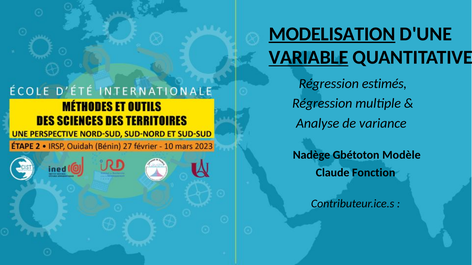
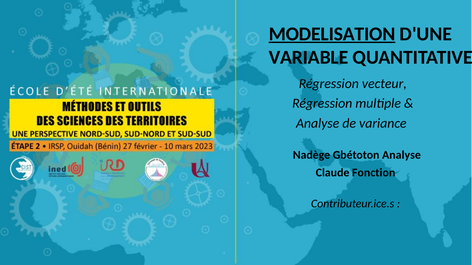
VARIABLE underline: present -> none
estimés: estimés -> vecteur
Gbétoton Modèle: Modèle -> Analyse
